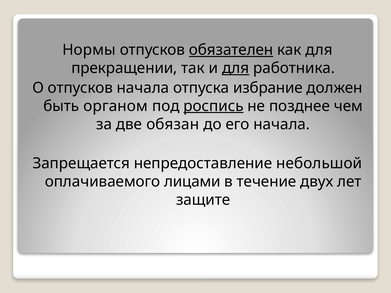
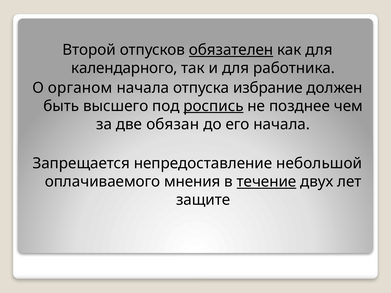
Нормы: Нормы -> Второй
прекращении: прекращении -> календарного
для at (236, 68) underline: present -> none
О отпусков: отпусков -> органом
органом: органом -> высшего
лицами: лицами -> мнения
течение underline: none -> present
